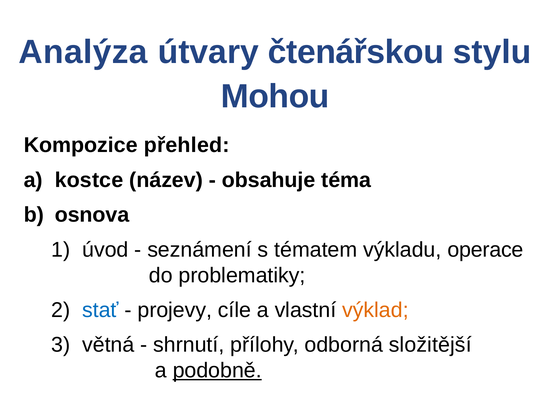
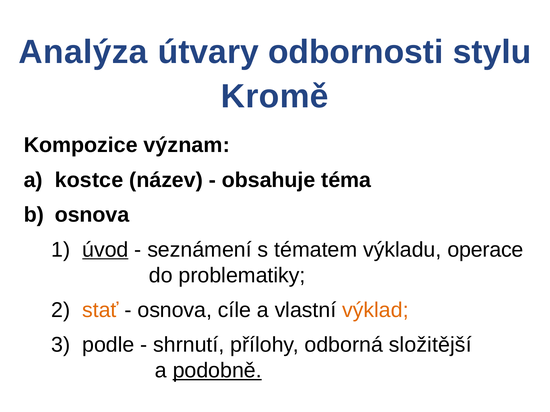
čtenářskou: čtenářskou -> odbornosti
Mohou: Mohou -> Kromě
přehled: přehled -> význam
úvod underline: none -> present
stať colour: blue -> orange
projevy at (175, 310): projevy -> osnova
větná: větná -> podle
